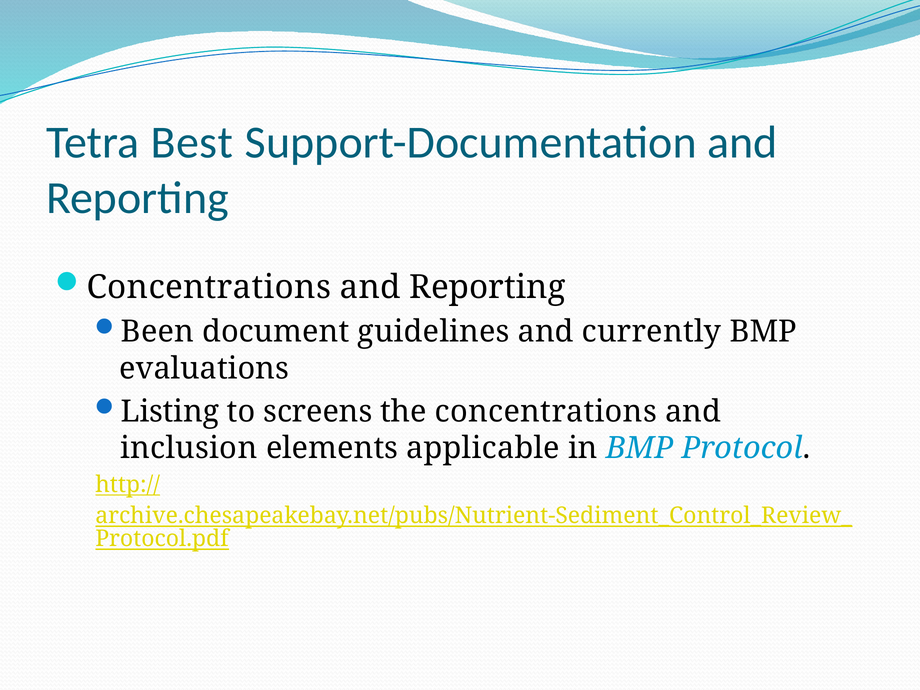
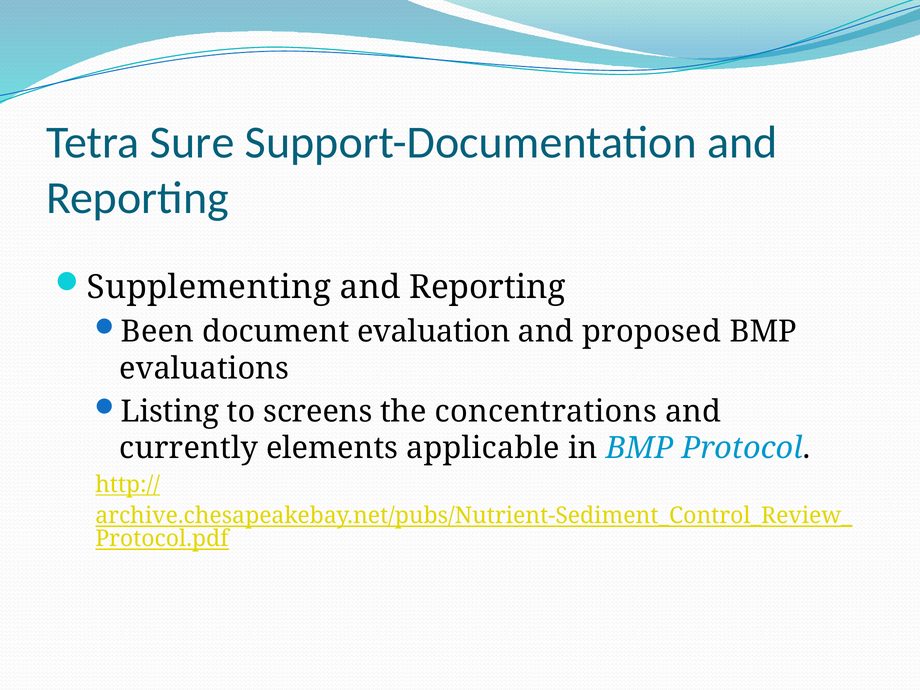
Best: Best -> Sure
Concentrations at (209, 287): Concentrations -> Supplementing
guidelines: guidelines -> evaluation
currently: currently -> proposed
inclusion: inclusion -> currently
